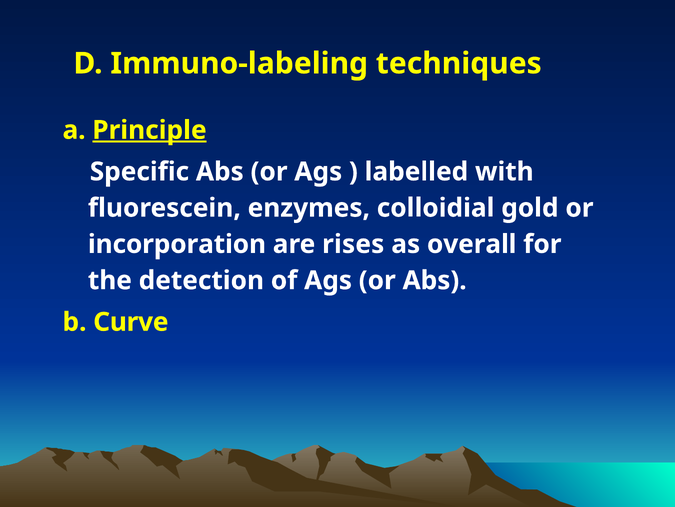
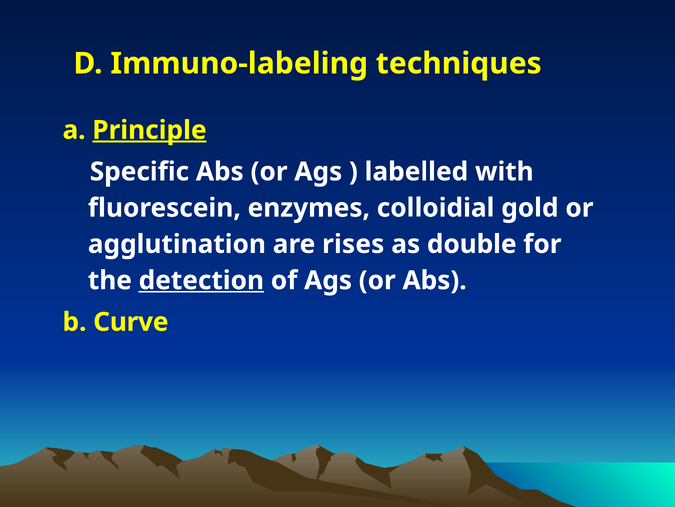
incorporation: incorporation -> agglutination
overall: overall -> double
detection underline: none -> present
